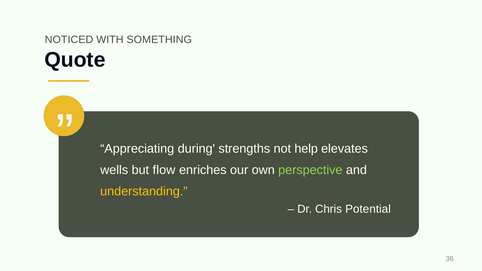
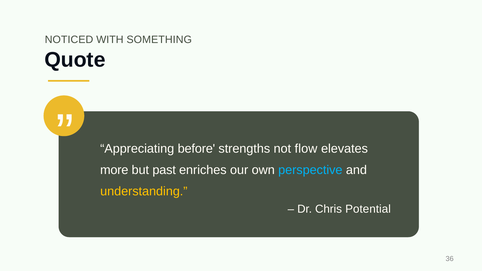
during: during -> before
help: help -> flow
wells: wells -> more
flow: flow -> past
perspective colour: light green -> light blue
